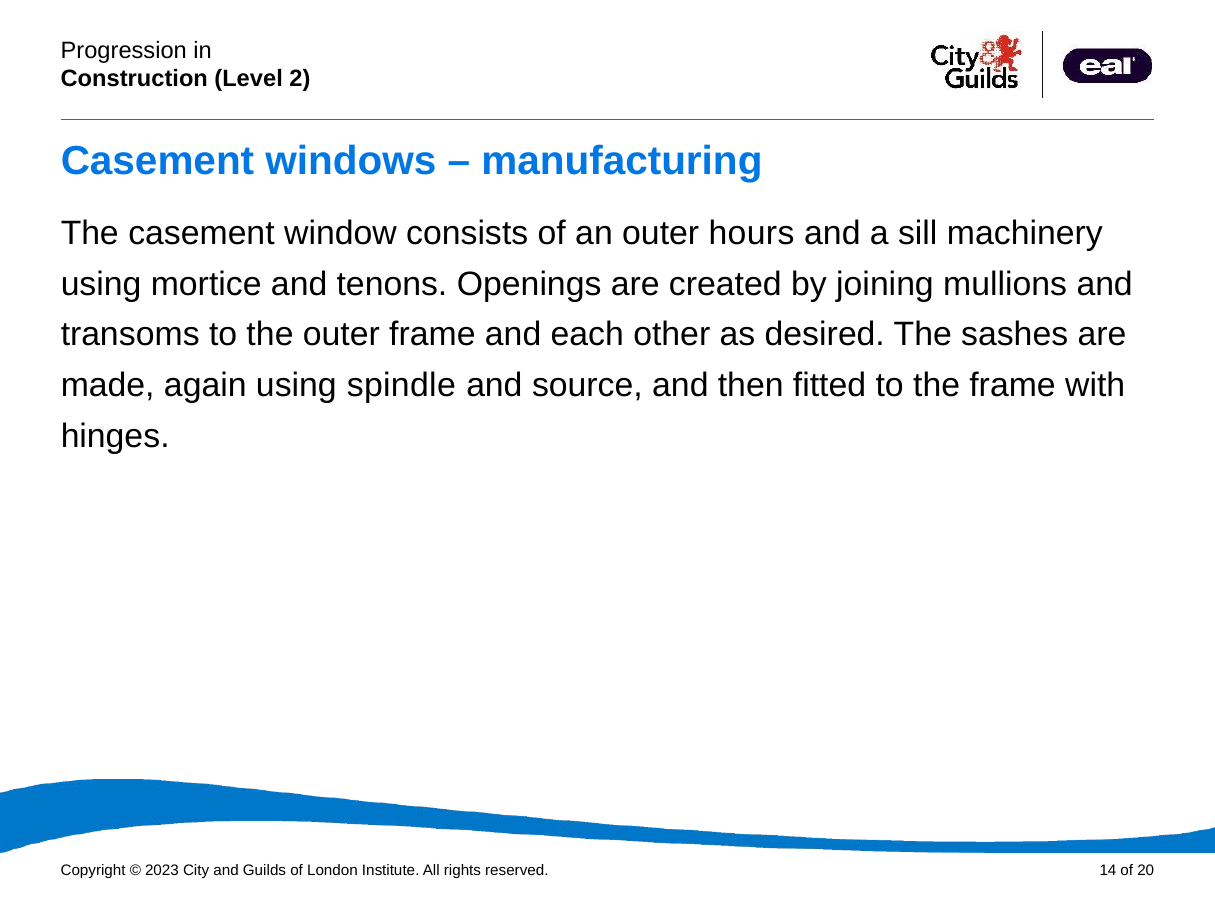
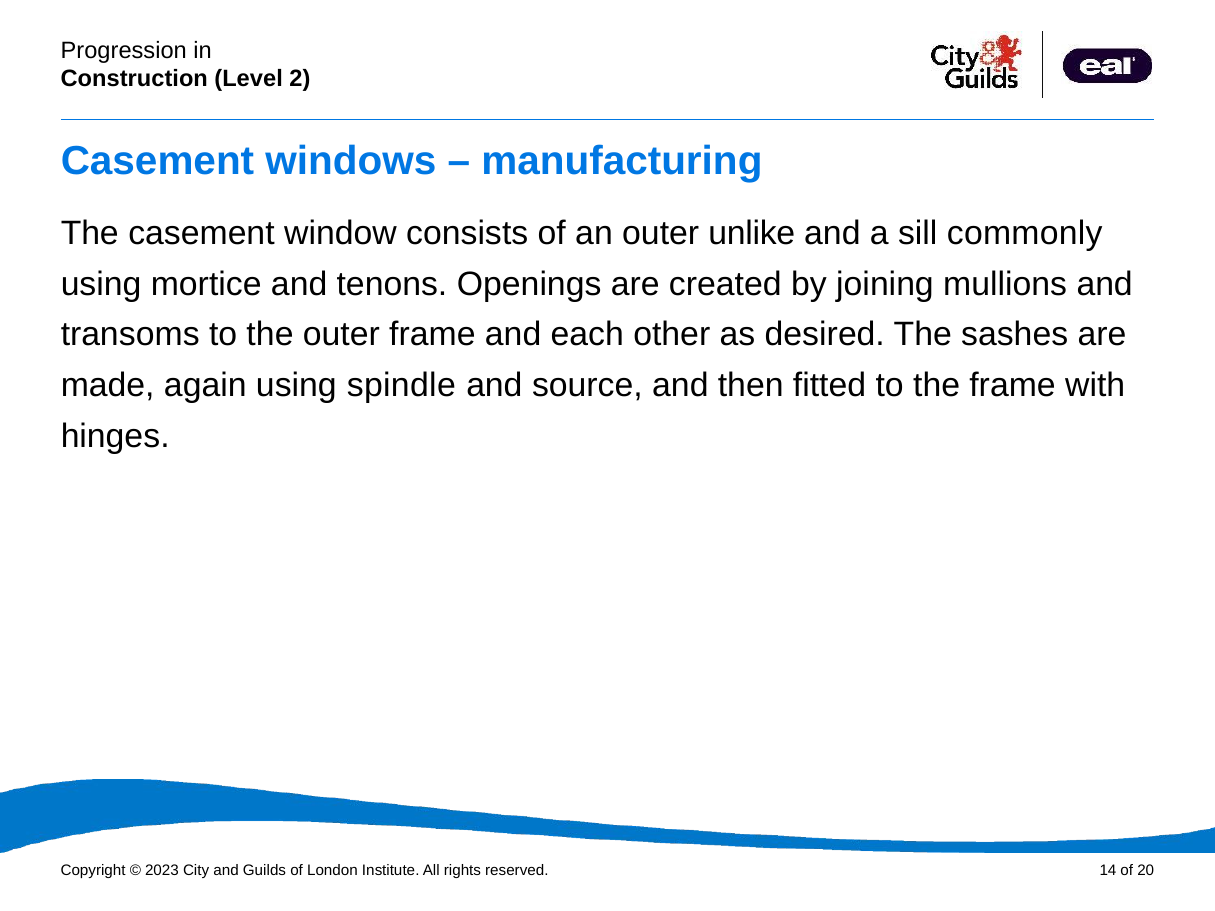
hours: hours -> unlike
machinery: machinery -> commonly
